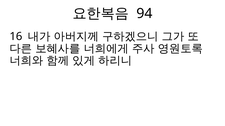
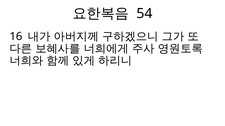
94: 94 -> 54
